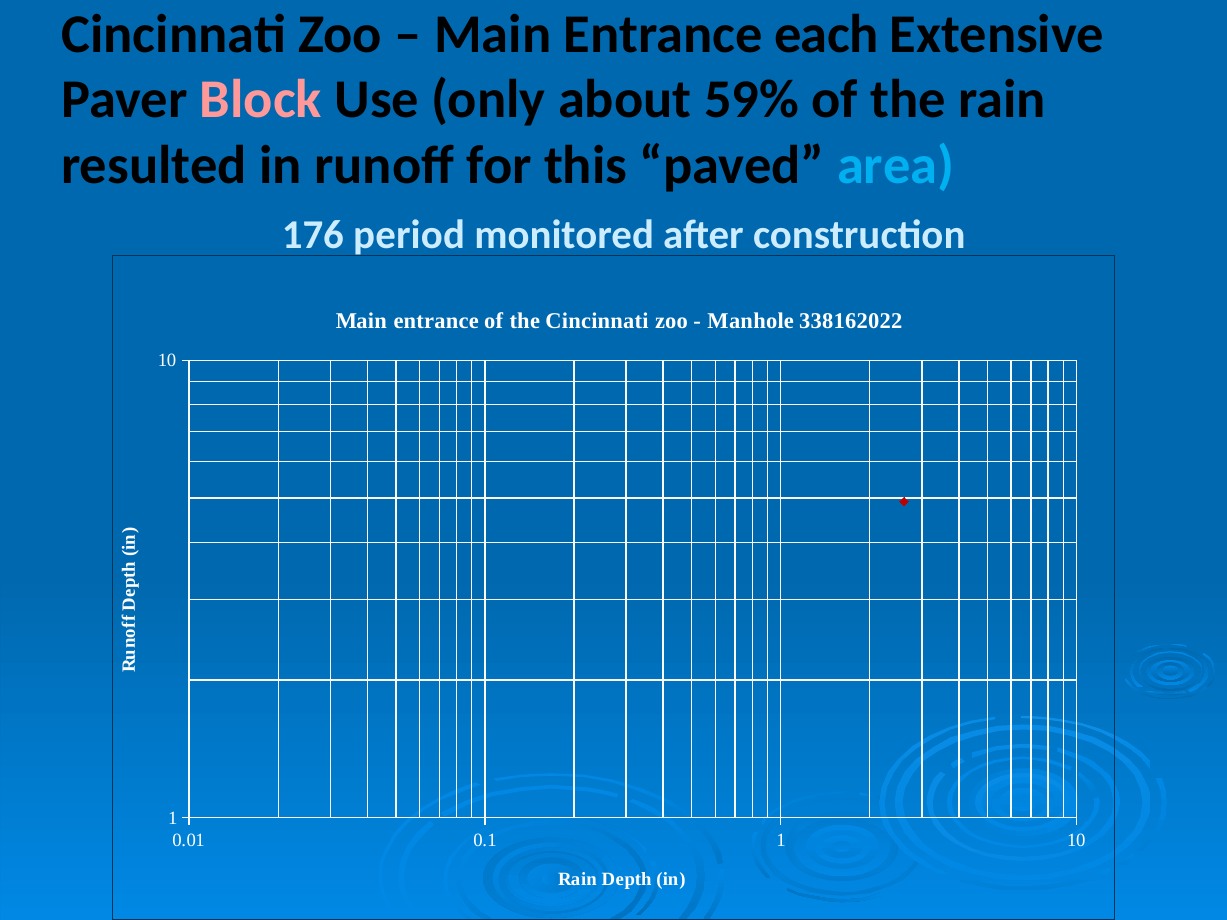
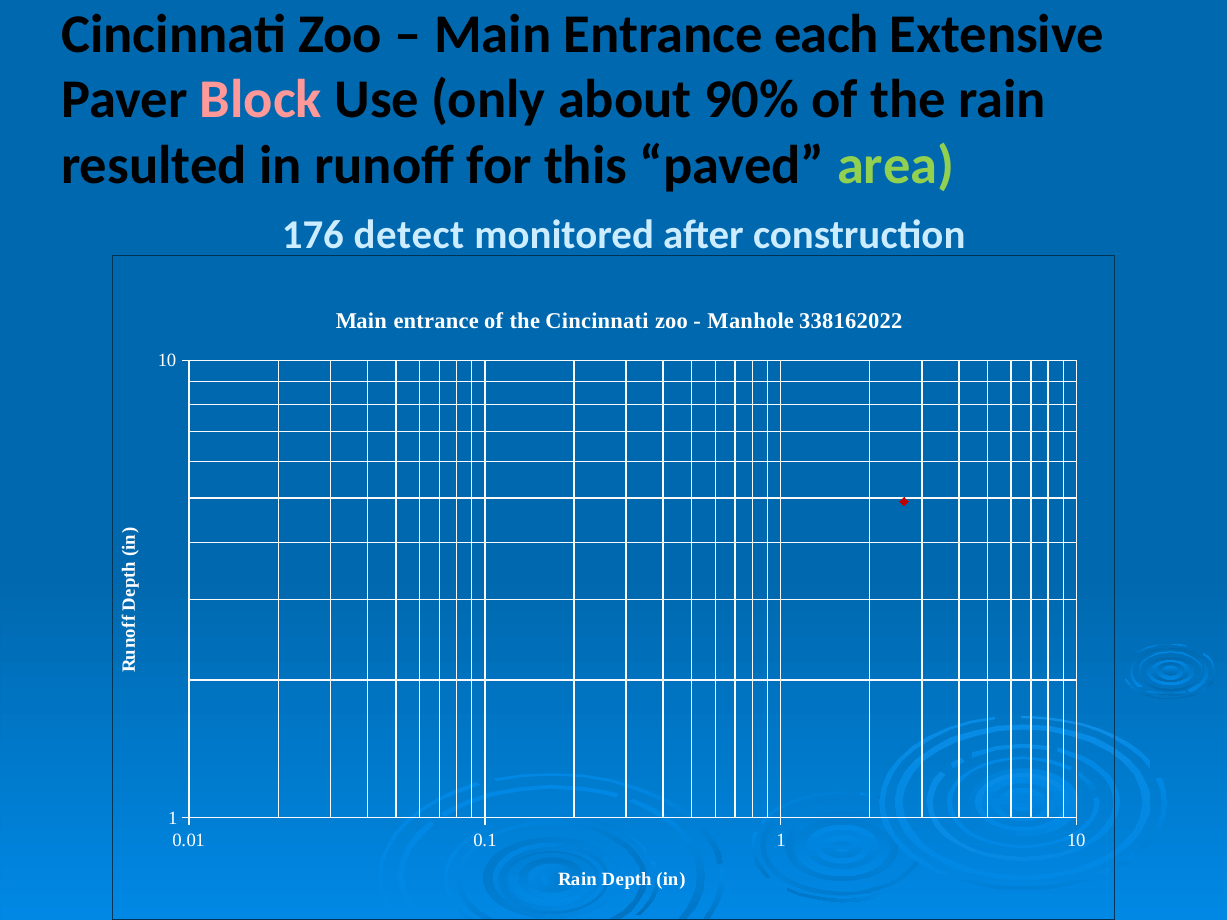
59%: 59% -> 90%
area colour: light blue -> light green
period: period -> detect
